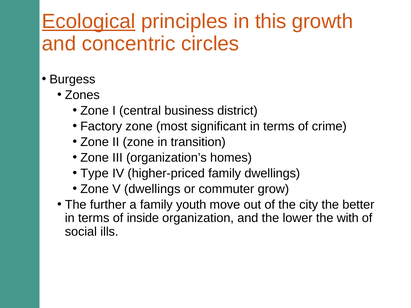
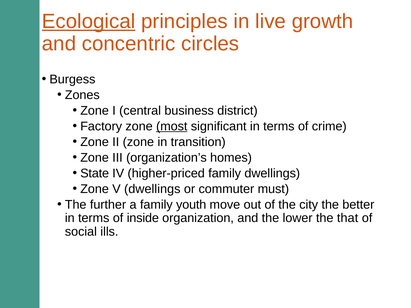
this: this -> live
most underline: none -> present
Type: Type -> State
grow: grow -> must
with: with -> that
